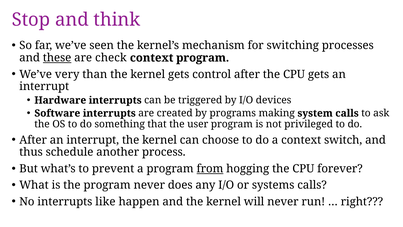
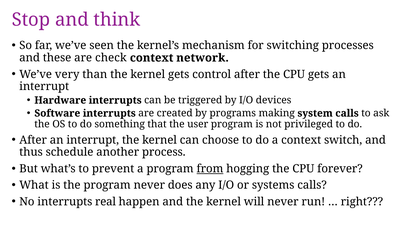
these underline: present -> none
context program: program -> network
like: like -> real
